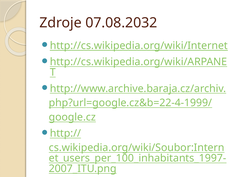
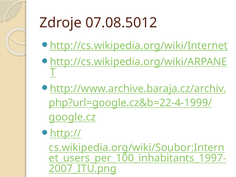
07.08.2032: 07.08.2032 -> 07.08.5012
